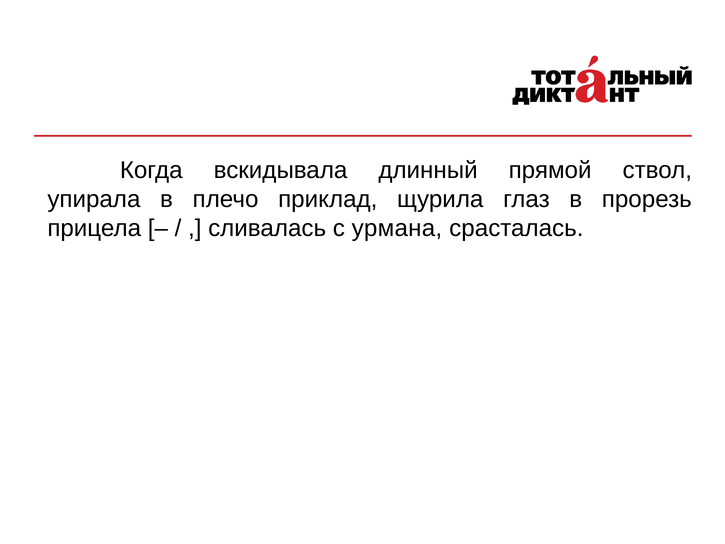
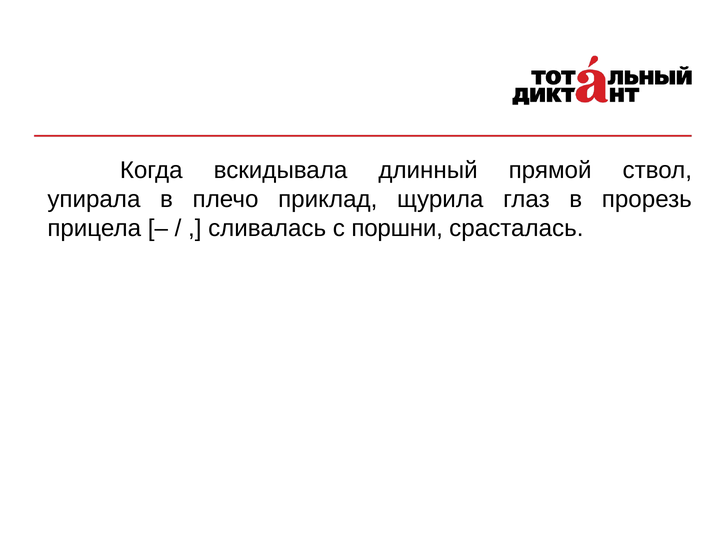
урмана: урмана -> поршни
